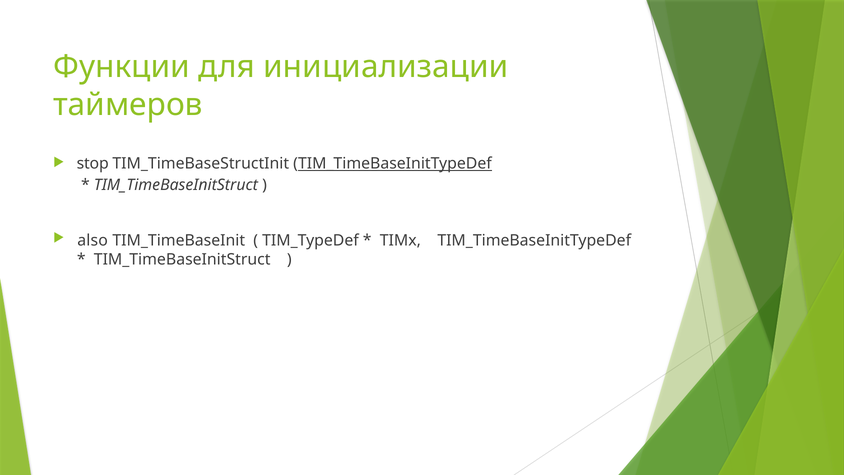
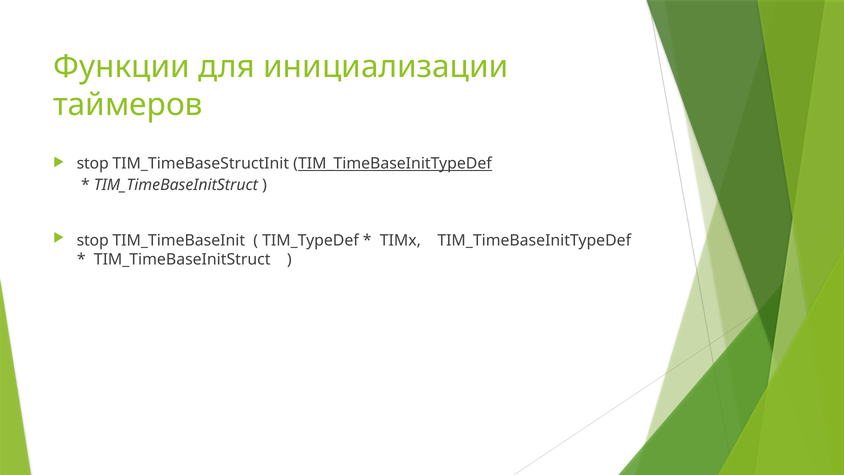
also at (93, 240): also -> stop
